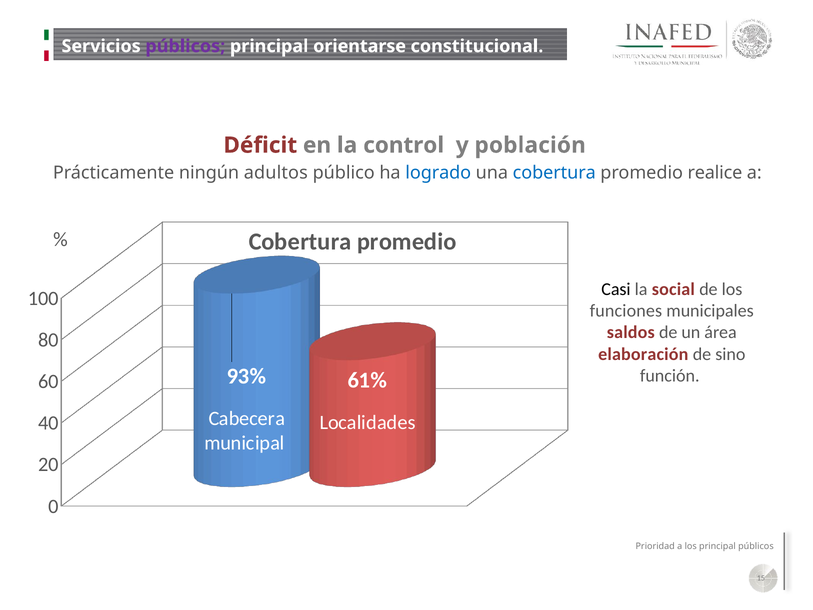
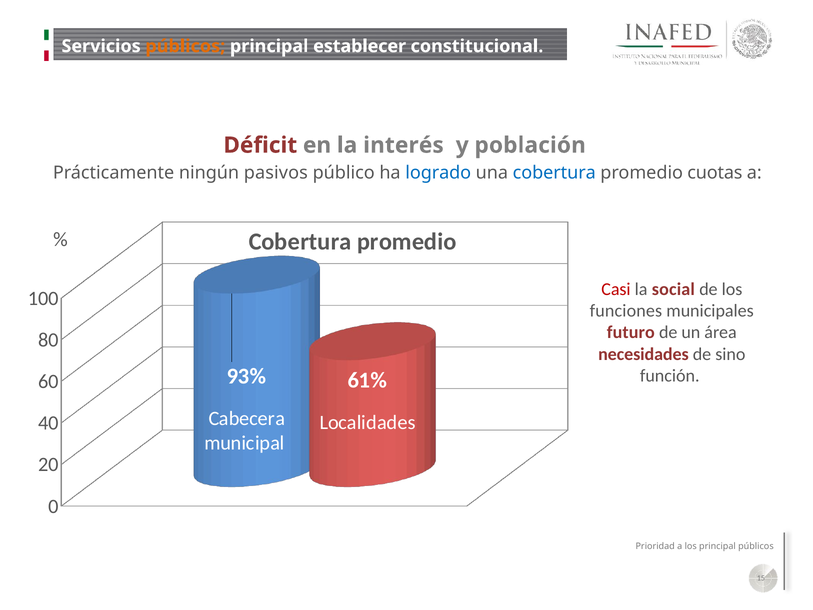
públicos at (185, 46) colour: purple -> orange
orientarse: orientarse -> establecer
control: control -> interés
adultos: adultos -> pasivos
realice: realice -> cuotas
Casi colour: black -> red
saldos: saldos -> futuro
elaboración: elaboración -> necesidades
